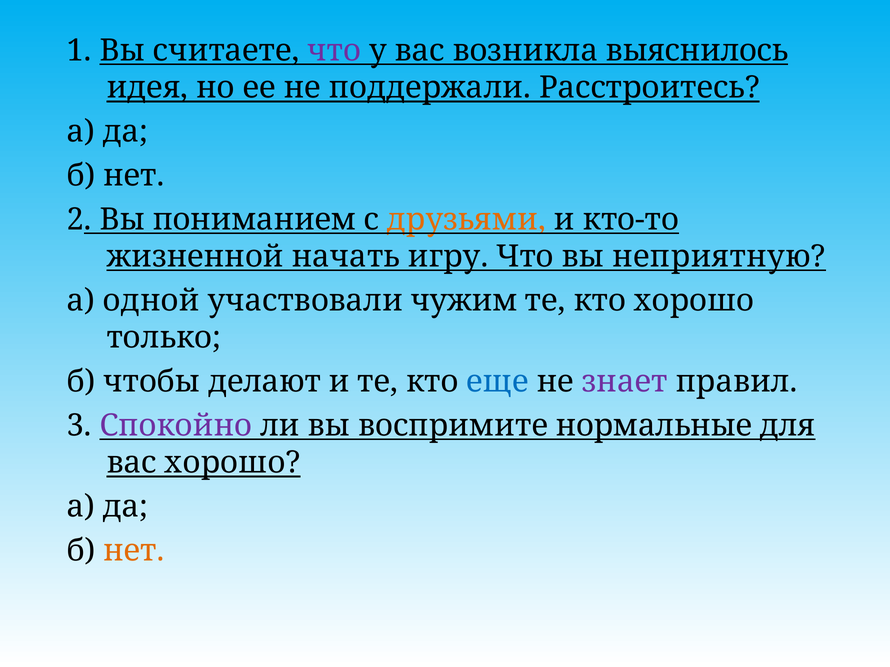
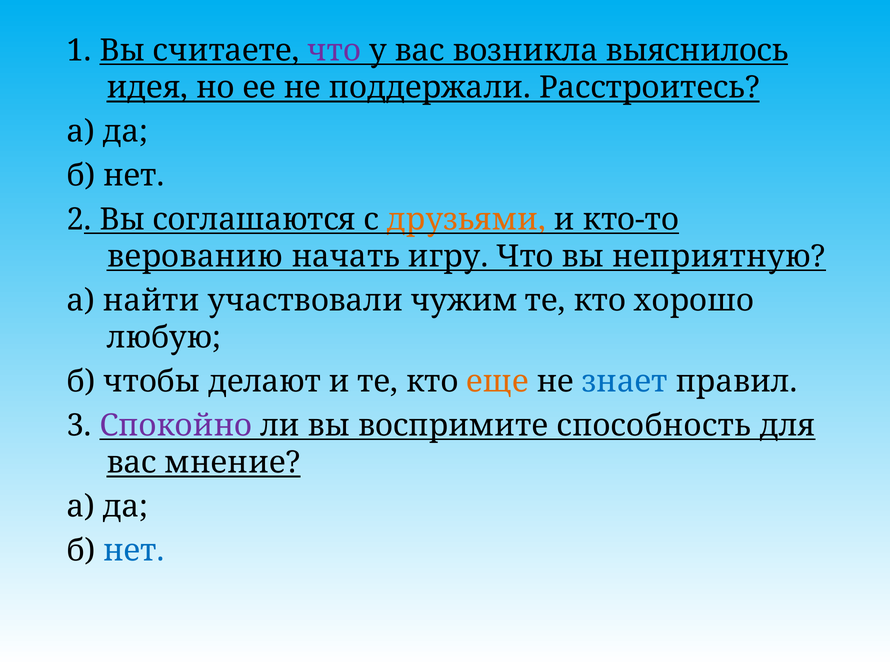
пониманием: пониманием -> соглашаются
жизненной: жизненной -> верованию
одной: одной -> найти
только: только -> любую
еще colour: blue -> orange
знает colour: purple -> blue
нормальные: нормальные -> способность
вас хорошо: хорошо -> мнение
нет at (134, 551) colour: orange -> blue
